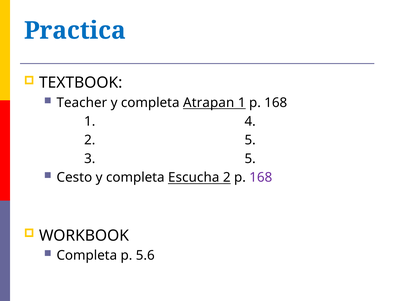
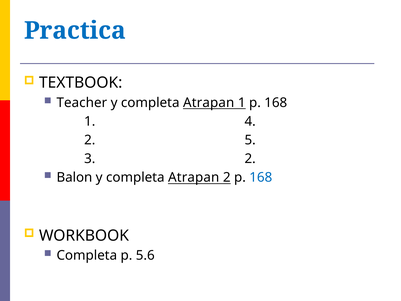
3 5: 5 -> 2
Cesto: Cesto -> Balon
Escucha at (194, 177): Escucha -> Atrapan
168 at (261, 177) colour: purple -> blue
